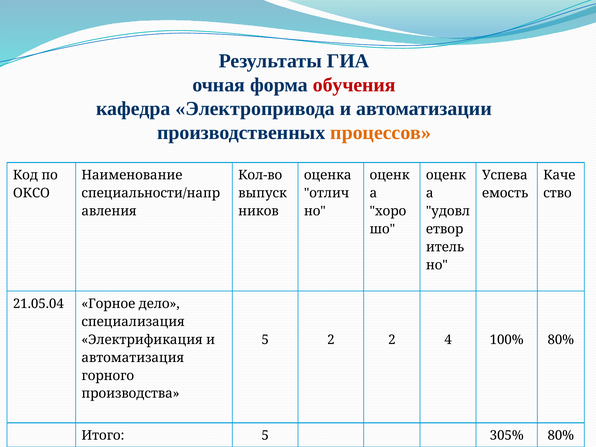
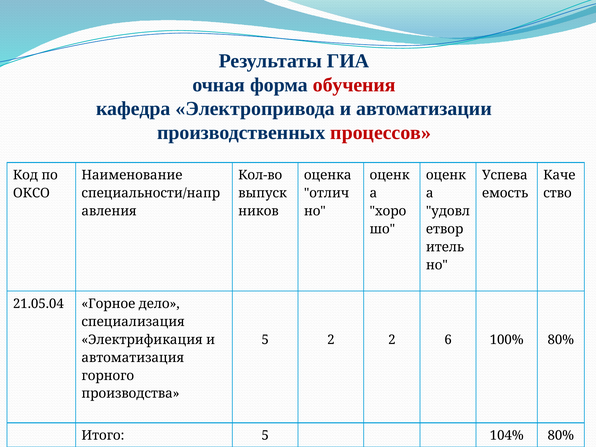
процессов colour: orange -> red
4: 4 -> 6
305%: 305% -> 104%
